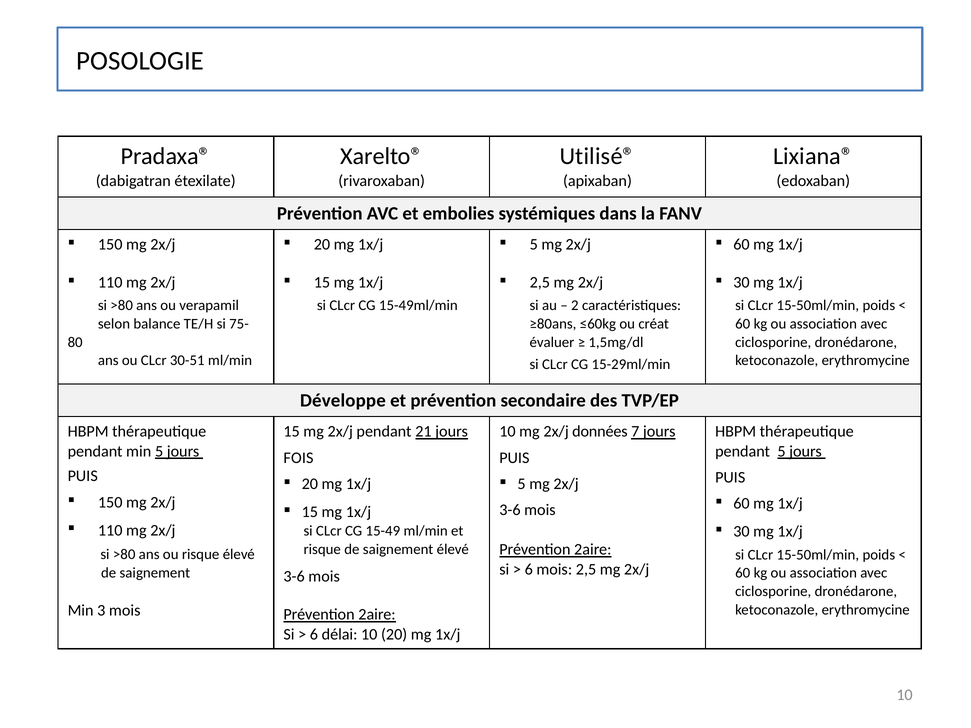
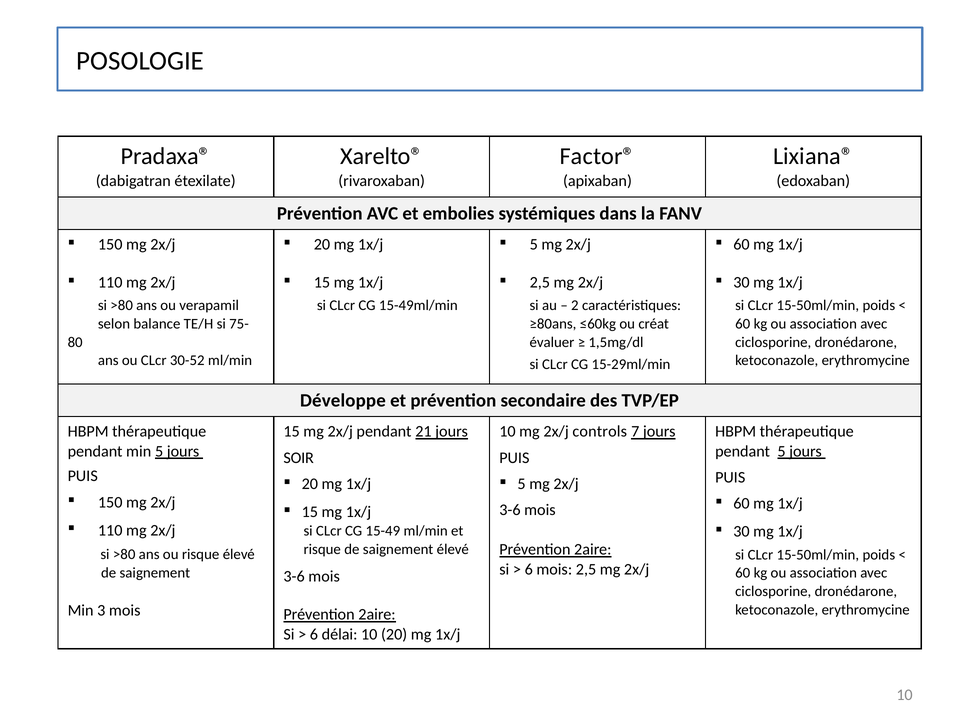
Utilisé®: Utilisé® -> Factor®
30-51: 30-51 -> 30-52
données: données -> controls
FOIS: FOIS -> SOIR
